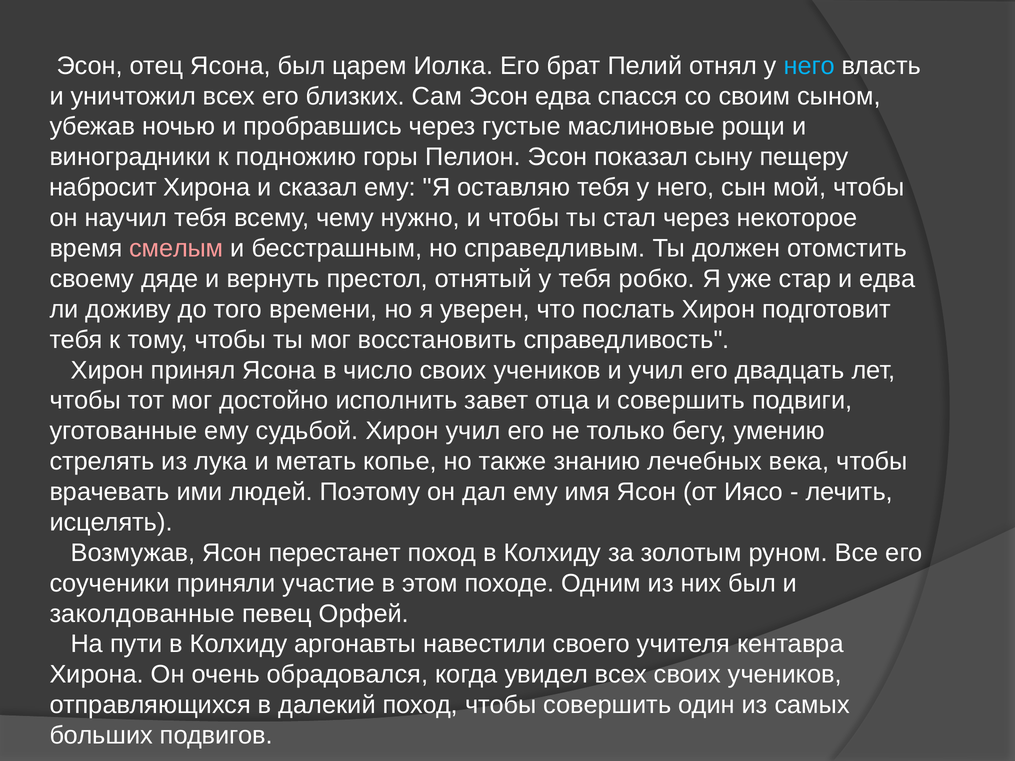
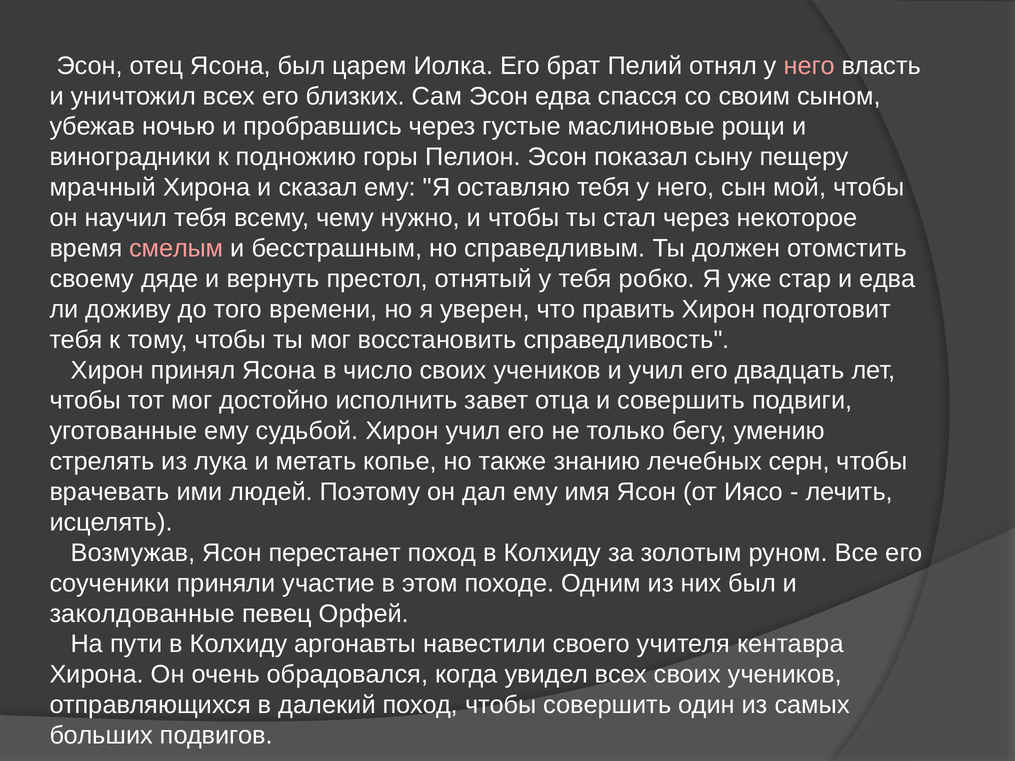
него at (809, 66) colour: light blue -> pink
набросит: набросит -> мрачный
послать: послать -> править
века: века -> серн
